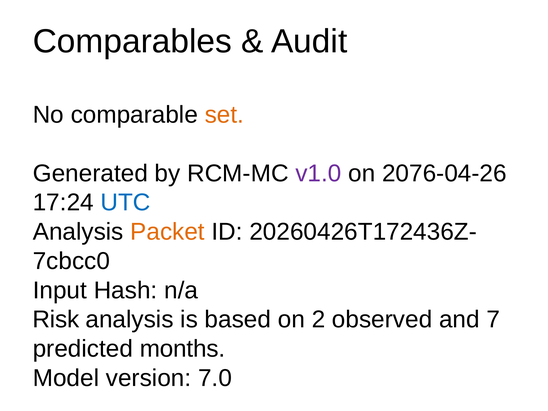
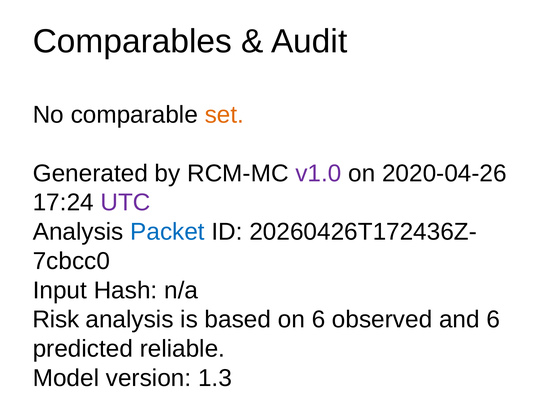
2076-04-26: 2076-04-26 -> 2020-04-26
UTC colour: blue -> purple
Packet colour: orange -> blue
on 2: 2 -> 6
and 7: 7 -> 6
months: months -> reliable
7.0: 7.0 -> 1.3
